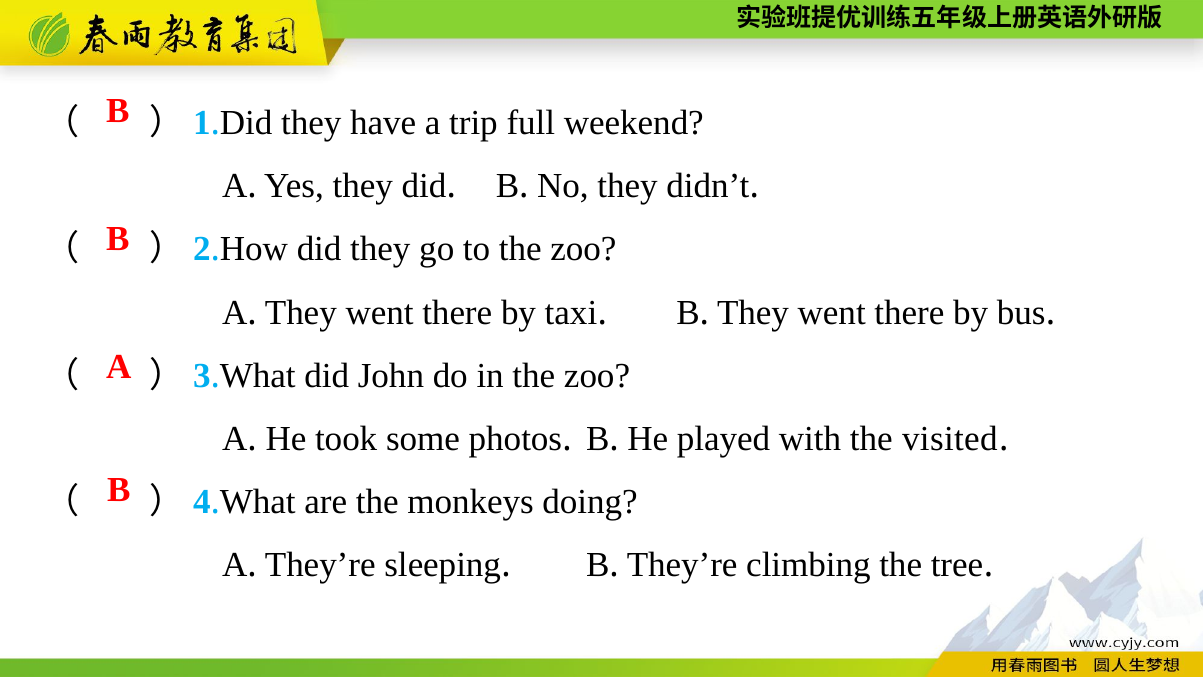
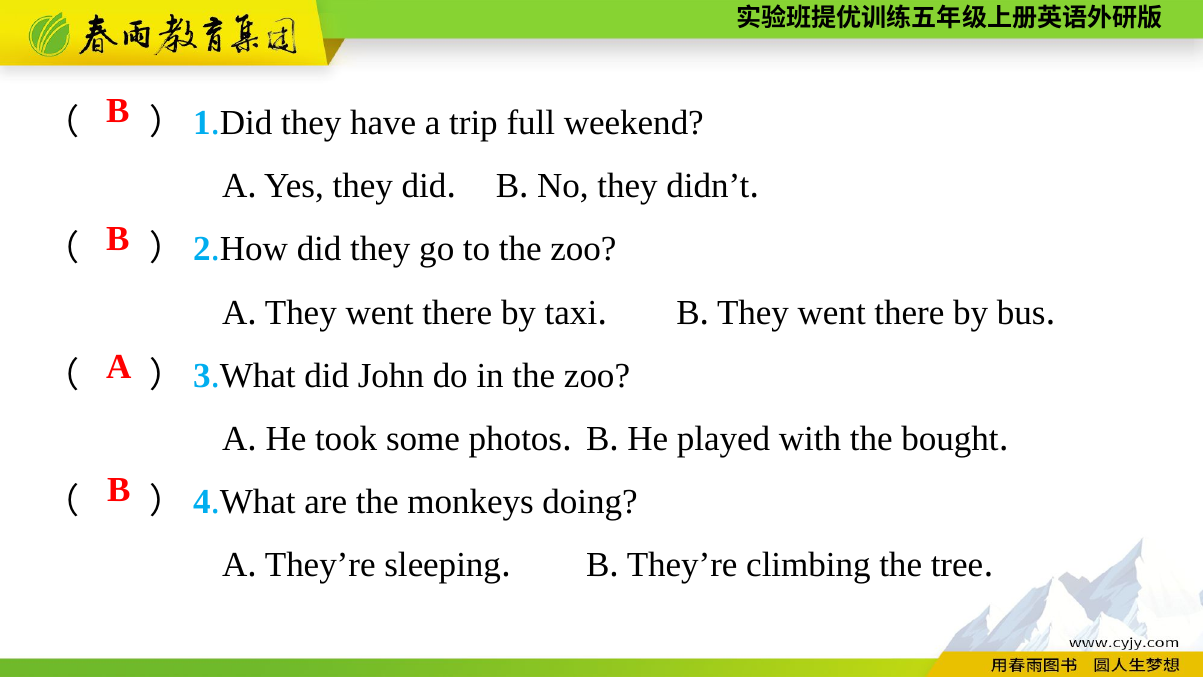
visited: visited -> bought
